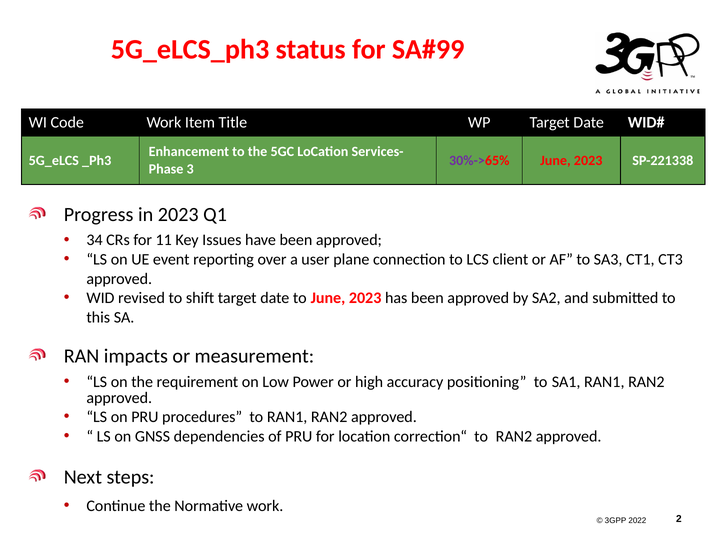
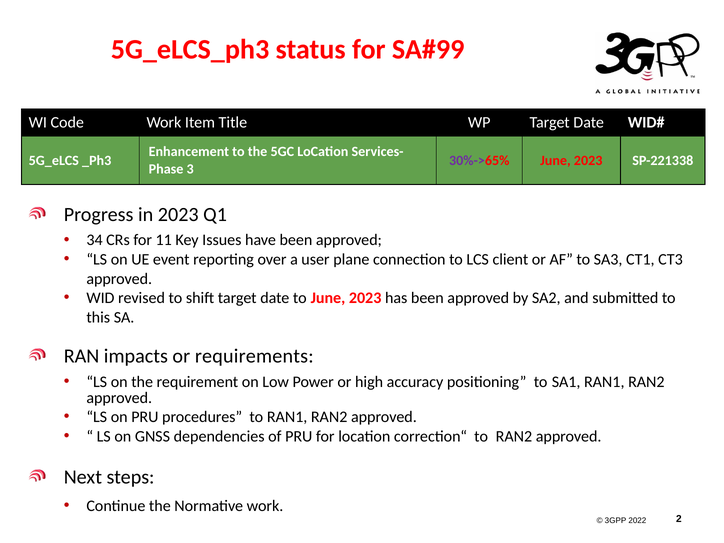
measurement: measurement -> requirements
